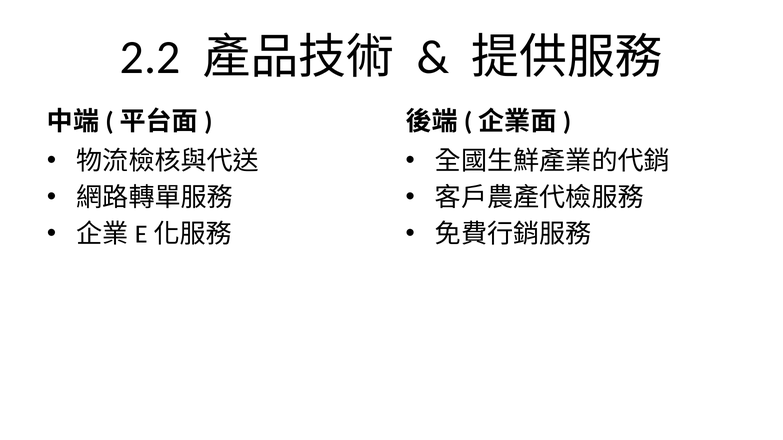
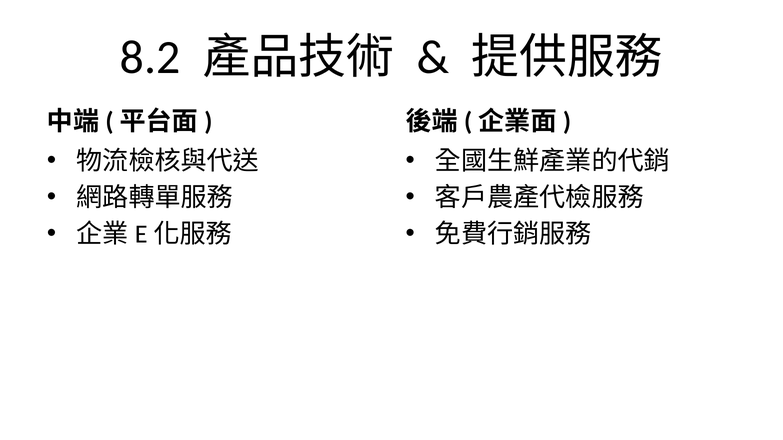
2.2: 2.2 -> 8.2
